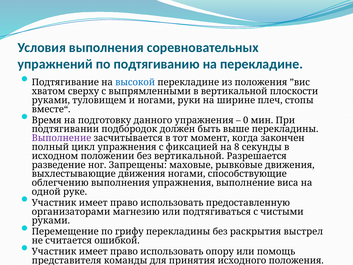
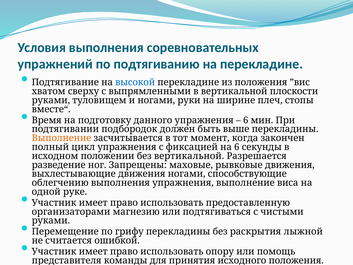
0 at (246, 120): 0 -> 6
Выполнение at (61, 138) colour: purple -> orange
на 8: 8 -> 6
выстрел: выстрел -> лыжной
